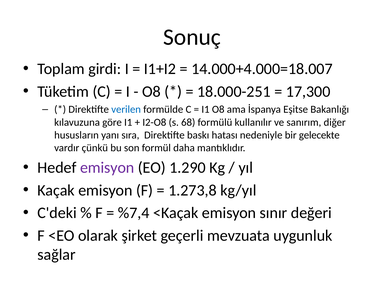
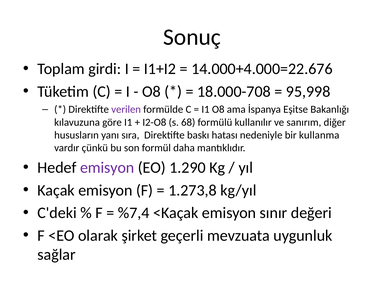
14.000+4.000=18.007: 14.000+4.000=18.007 -> 14.000+4.000=22.676
18.000-251: 18.000-251 -> 18.000-708
17,300: 17,300 -> 95,998
verilen colour: blue -> purple
gelecekte: gelecekte -> kullanma
